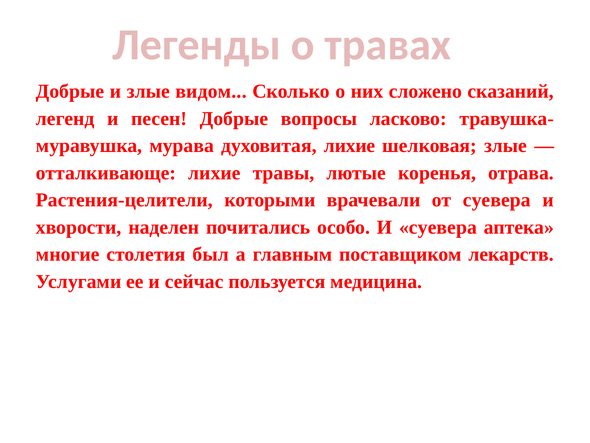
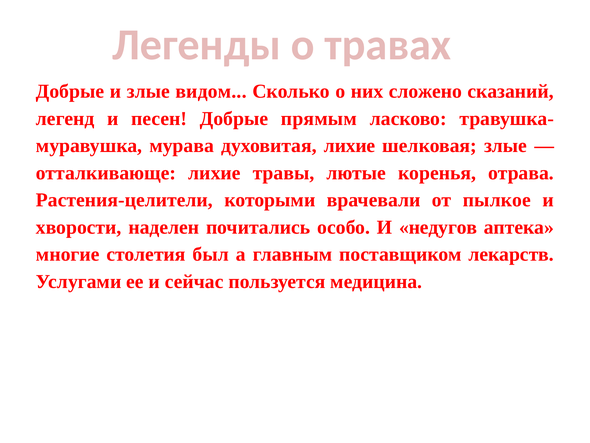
вопросы: вопросы -> прямым
от суевера: суевера -> пылкое
И суевера: суевера -> недугов
